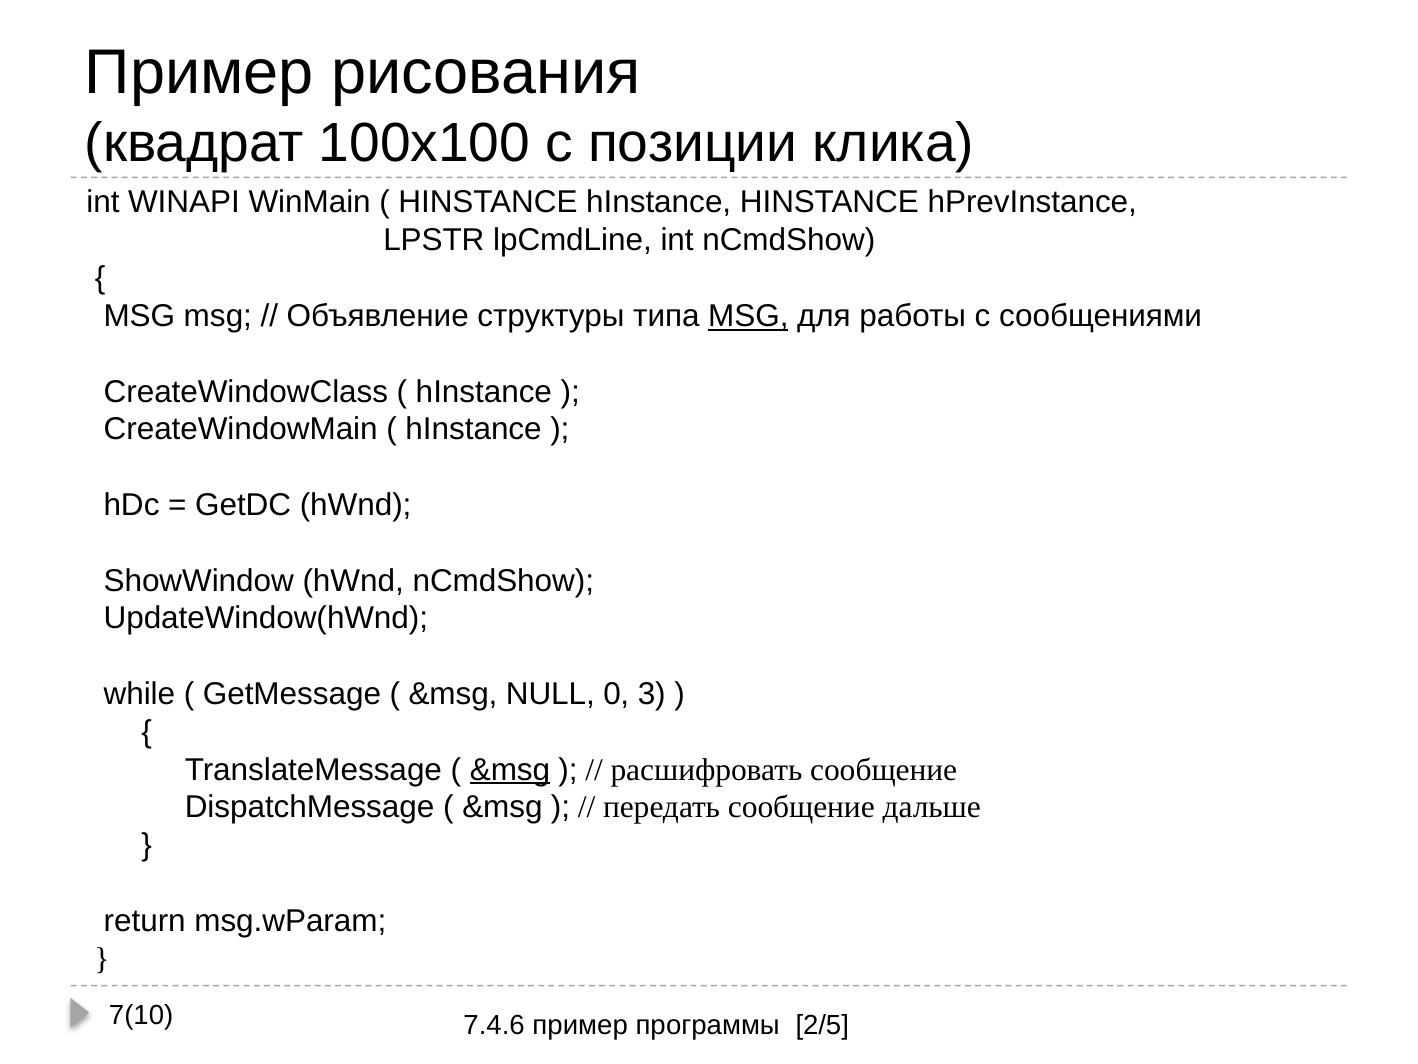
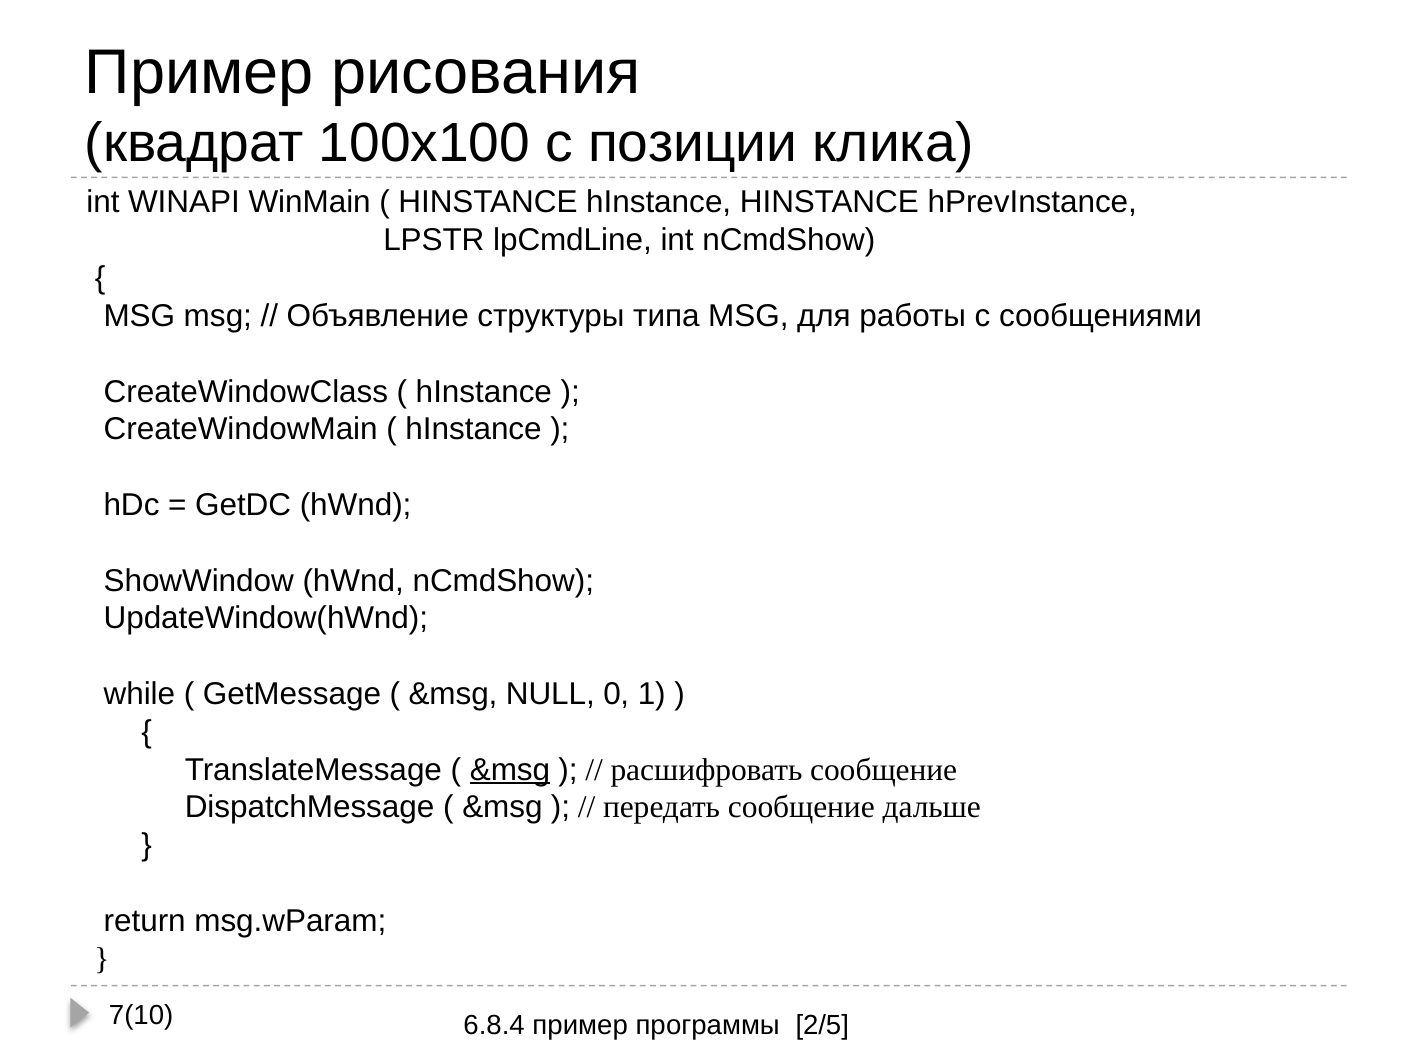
MSG at (748, 316) underline: present -> none
3: 3 -> 1
7.4.6: 7.4.6 -> 6.8.4
